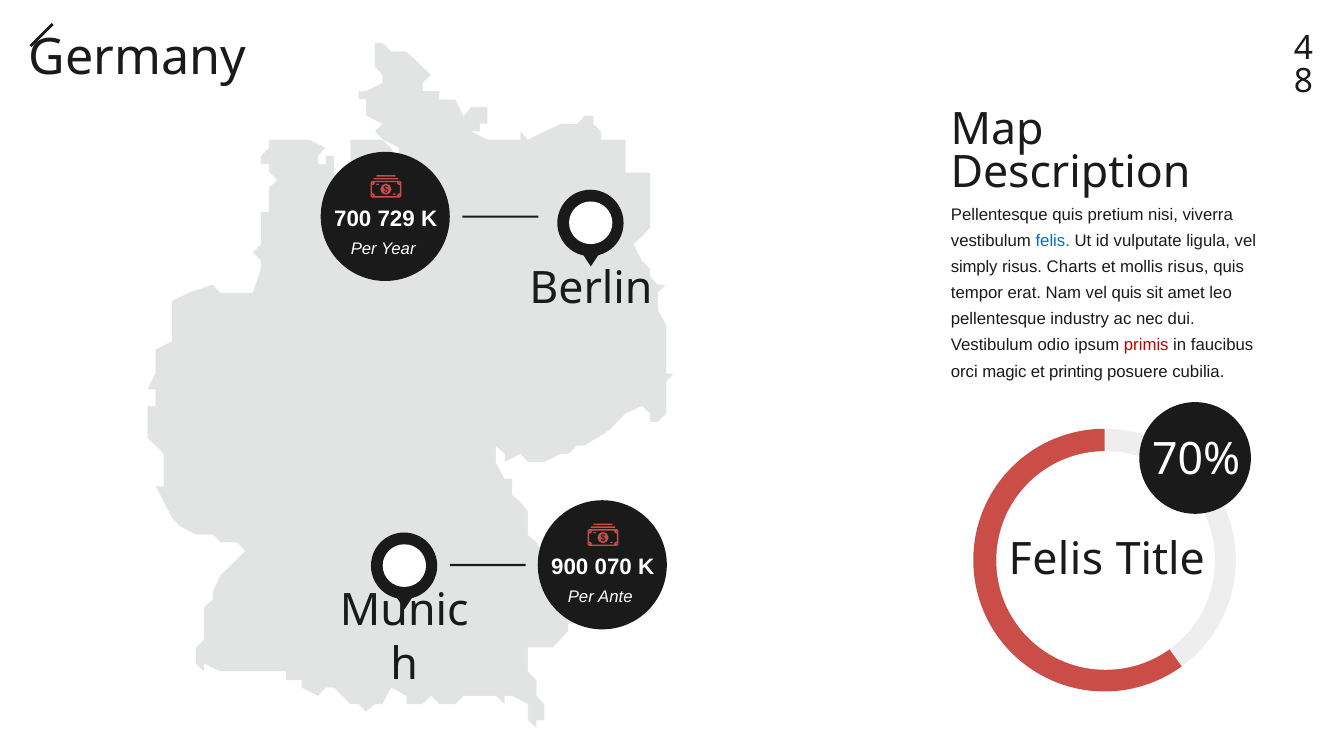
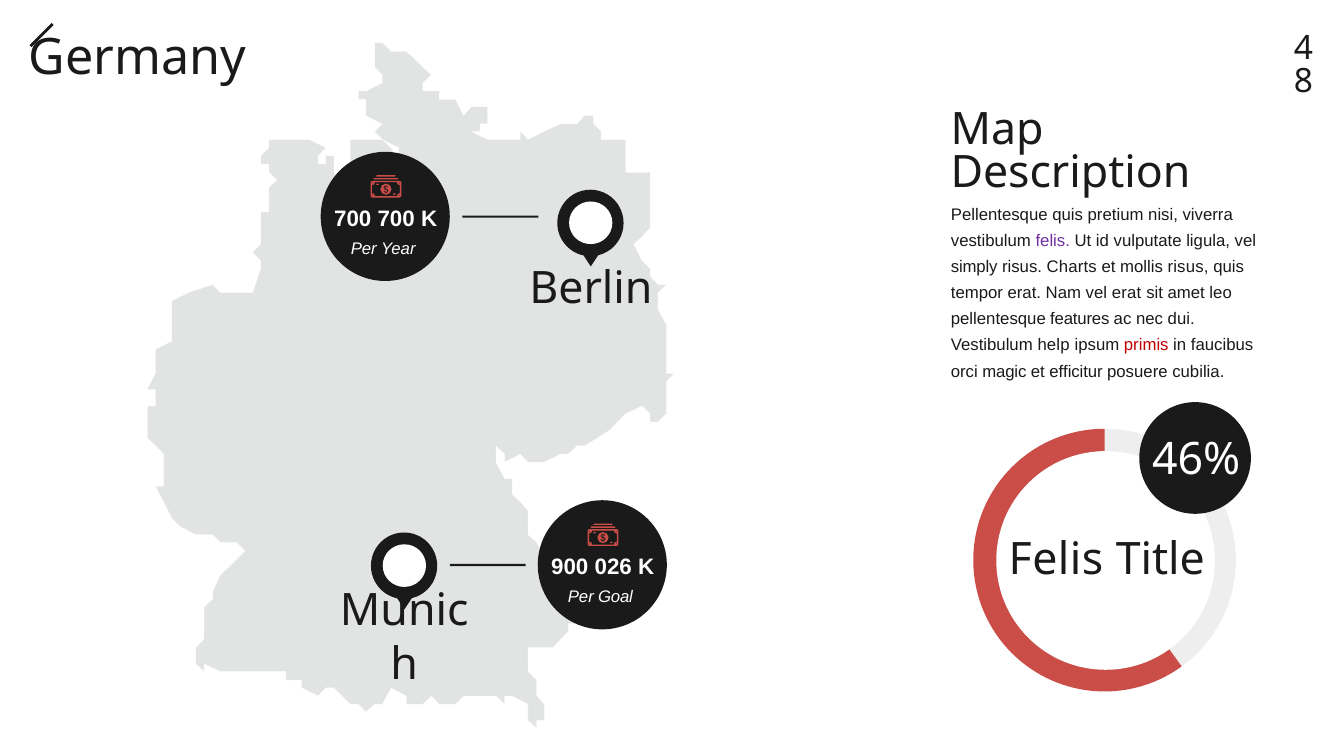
700 729: 729 -> 700
felis at (1053, 241) colour: blue -> purple
vel quis: quis -> erat
industry: industry -> features
odio: odio -> help
printing: printing -> efficitur
70%: 70% -> 46%
070: 070 -> 026
Ante: Ante -> Goal
